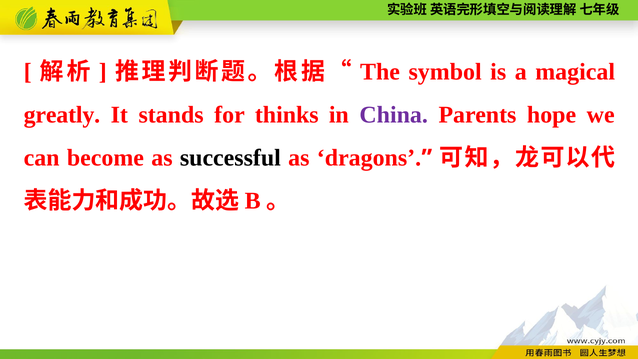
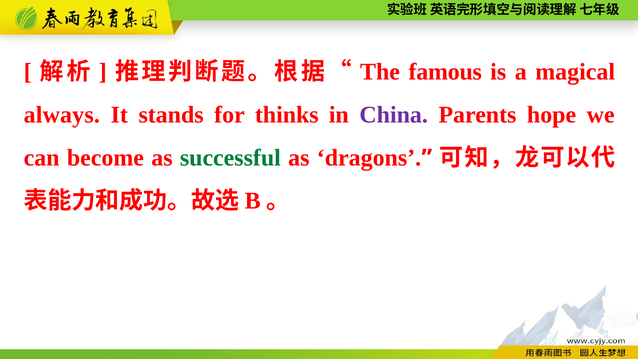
symbol: symbol -> famous
greatly: greatly -> always
successful colour: black -> green
